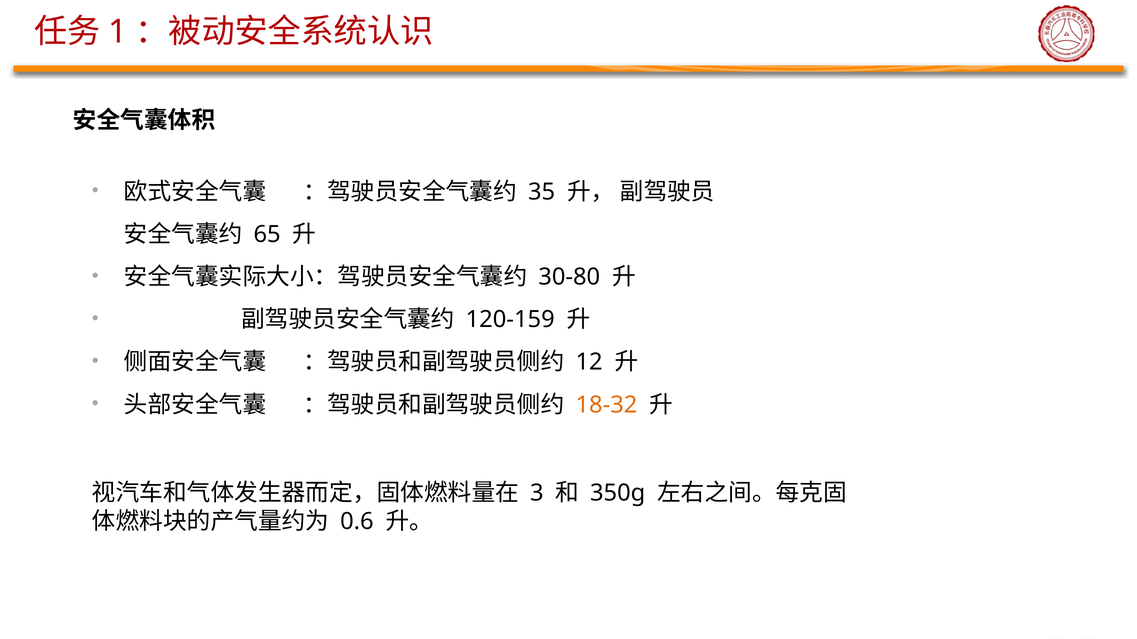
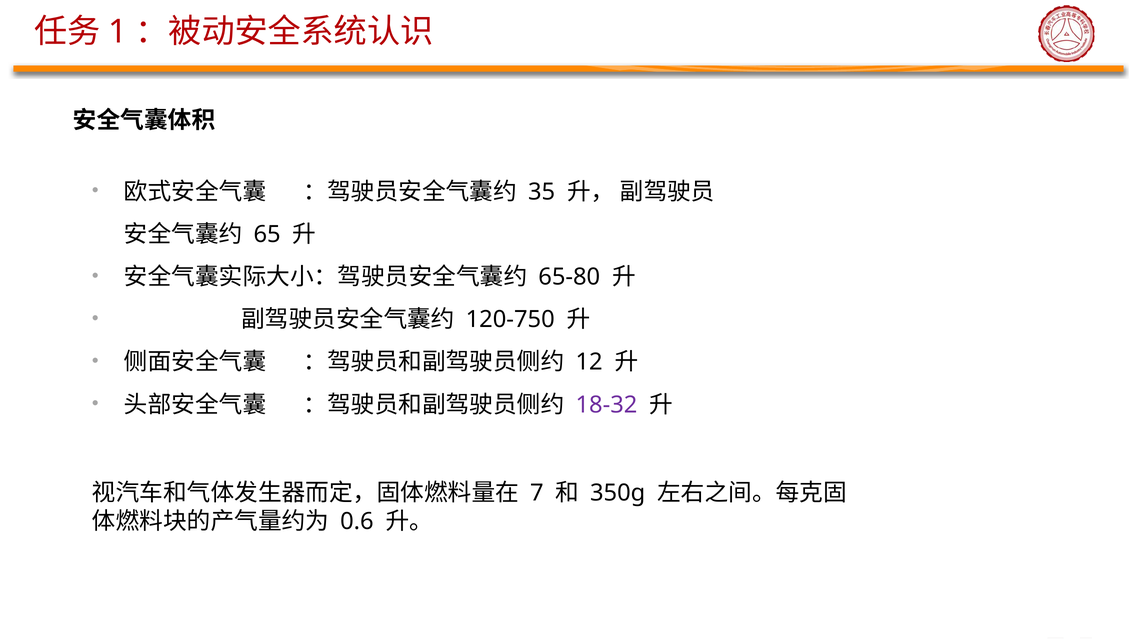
30-80: 30-80 -> 65-80
120-159: 120-159 -> 120-750
18-32 colour: orange -> purple
3: 3 -> 7
